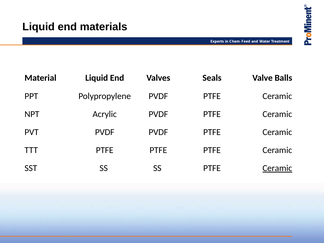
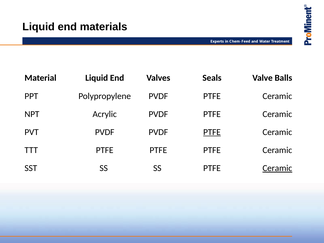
PTFE at (212, 132) underline: none -> present
